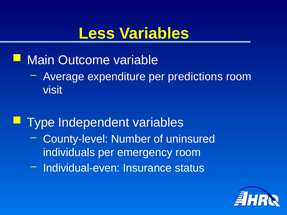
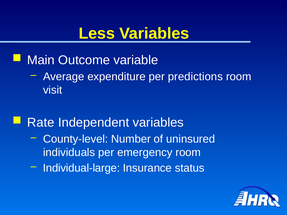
Type: Type -> Rate
Individual-even: Individual-even -> Individual-large
